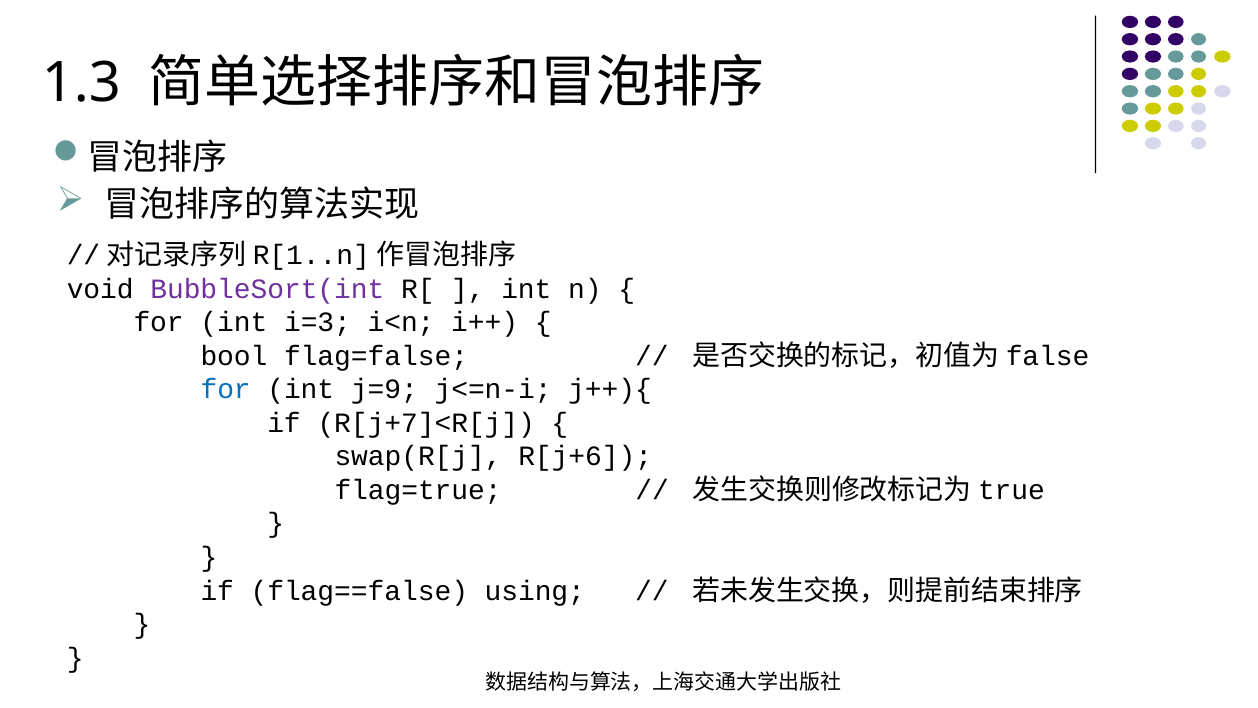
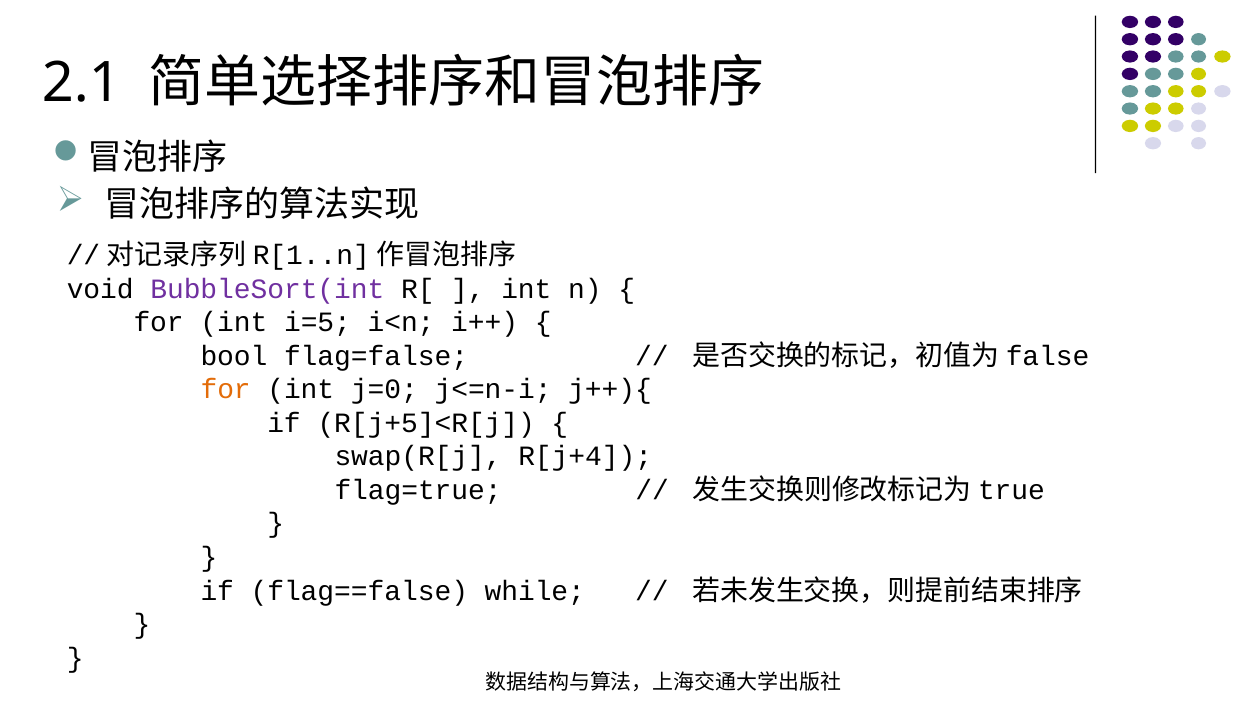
1.3: 1.3 -> 2.1
i=3: i=3 -> i=5
for at (226, 389) colour: blue -> orange
j=9: j=9 -> j=0
R[j+7]<R[j: R[j+7]<R[j -> R[j+5]<R[j
R[j+6: R[j+6 -> R[j+4
using: using -> while
